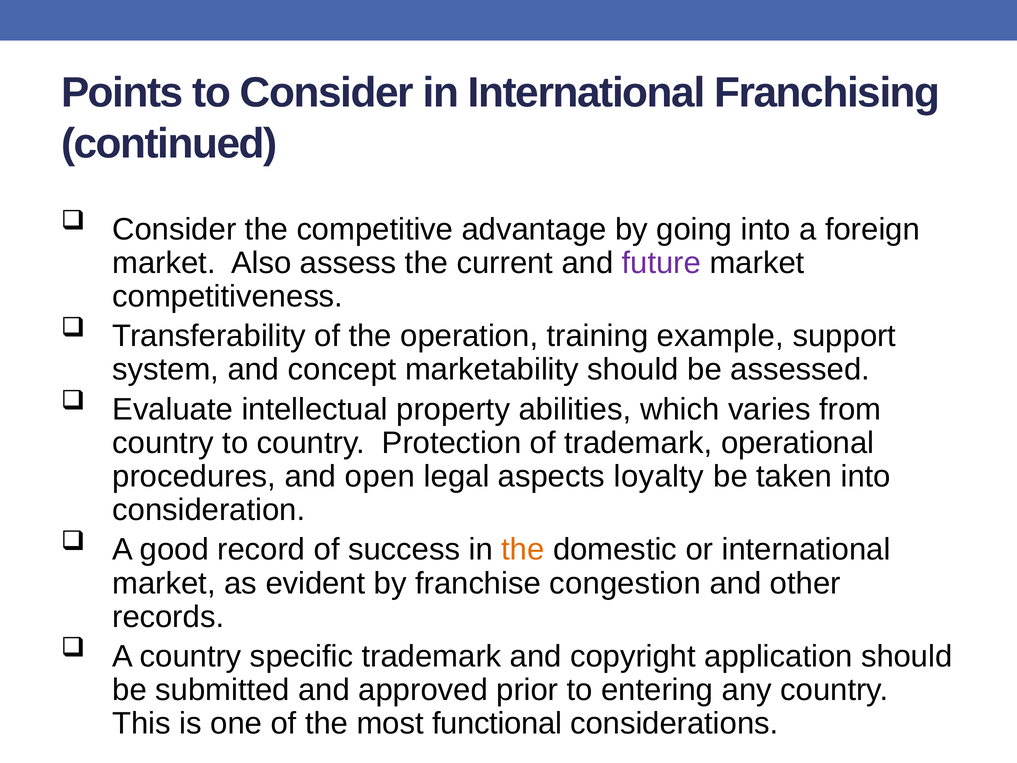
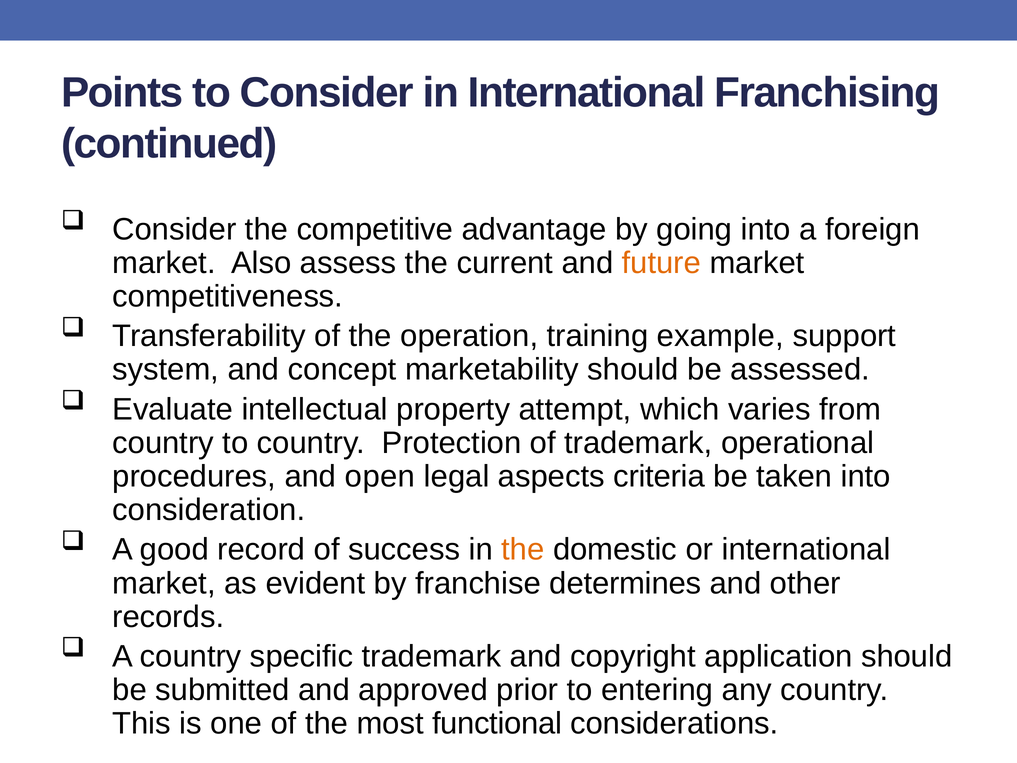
future colour: purple -> orange
abilities: abilities -> attempt
loyalty: loyalty -> criteria
congestion: congestion -> determines
